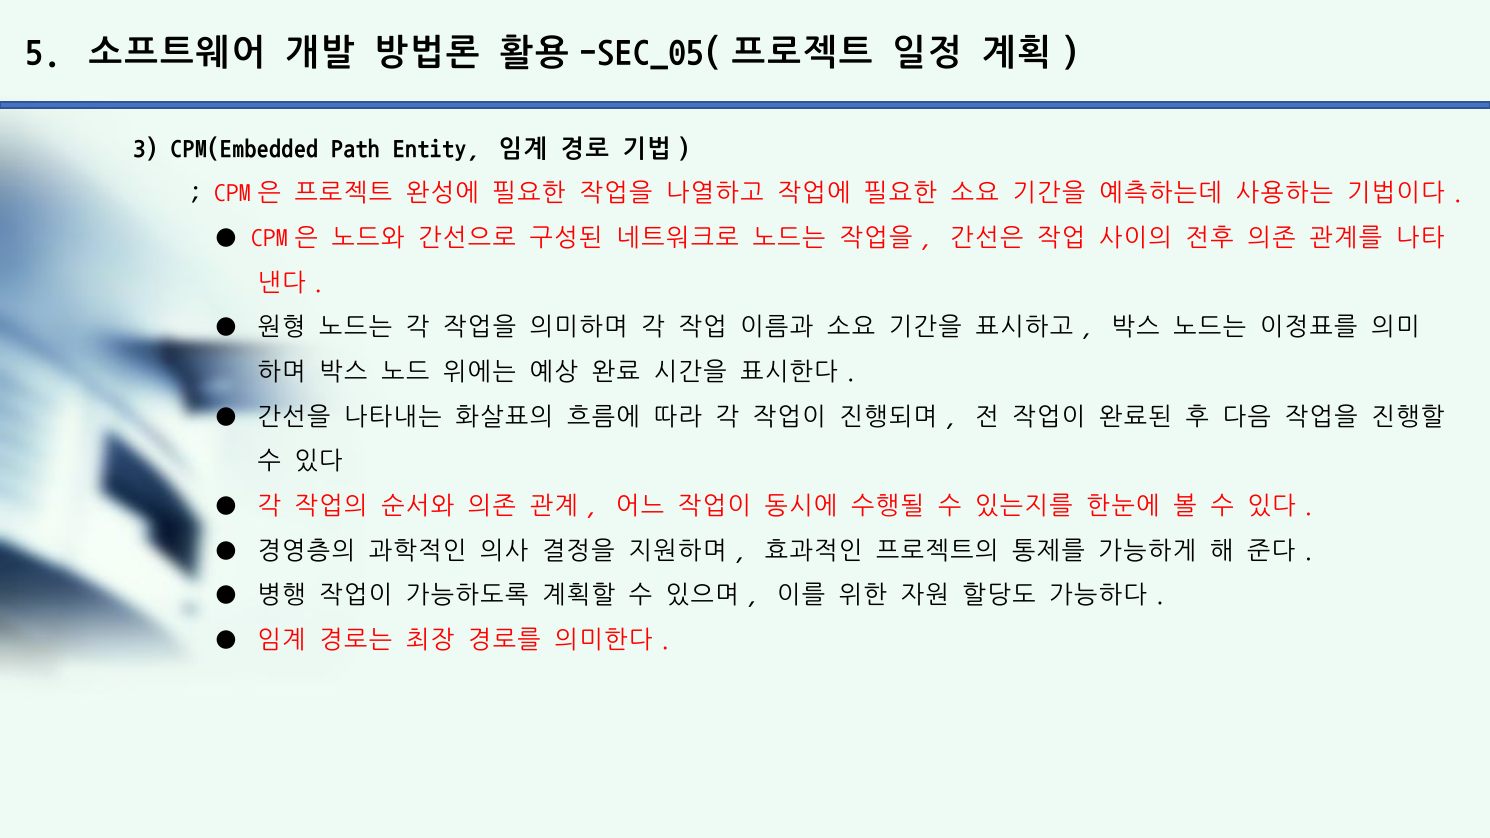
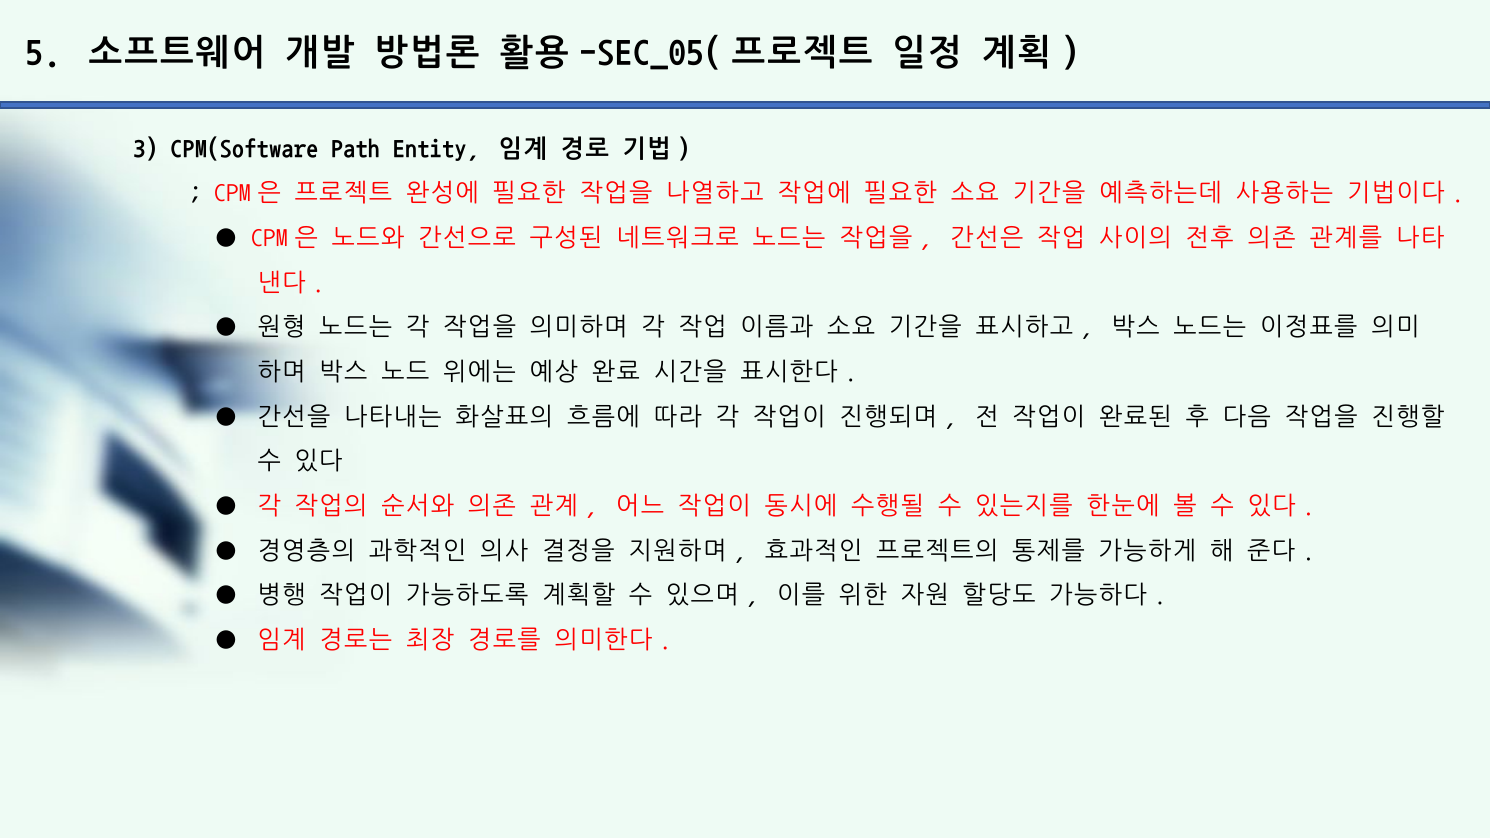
CPM(Embedded: CPM(Embedded -> CPM(Software
